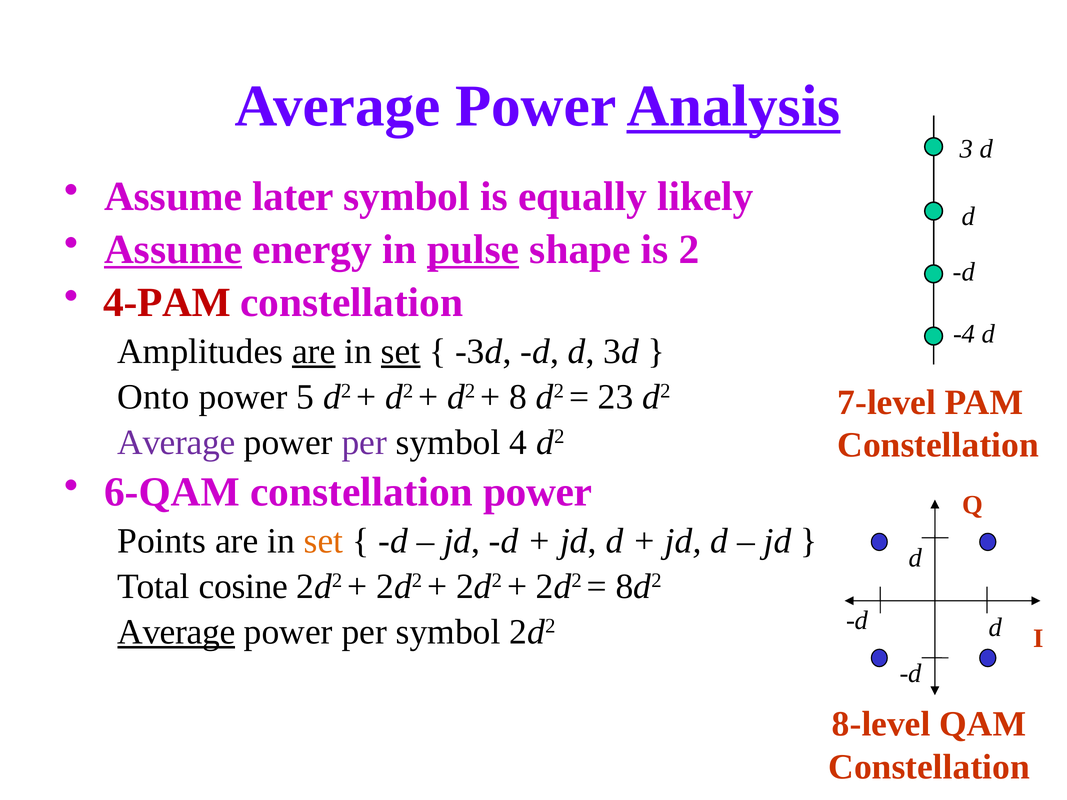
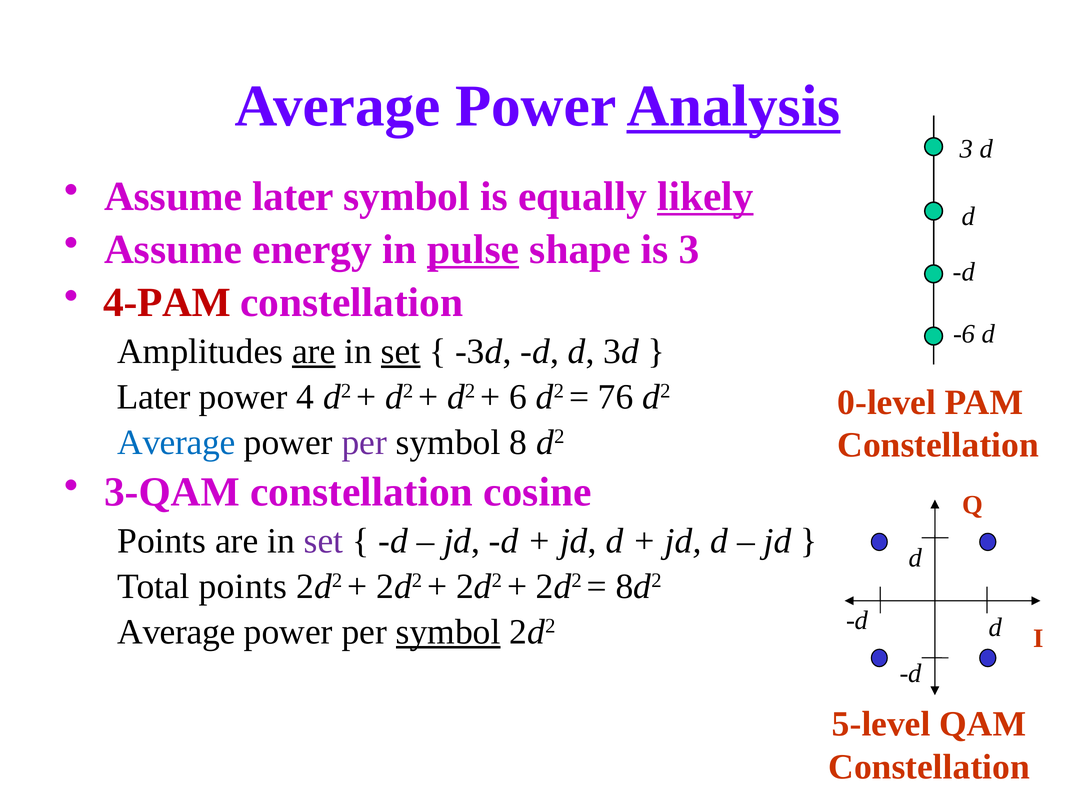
likely underline: none -> present
Assume at (173, 250) underline: present -> none
is 2: 2 -> 3
-4: -4 -> -6
Onto at (153, 397): Onto -> Later
5: 5 -> 4
8: 8 -> 6
23: 23 -> 76
7-level: 7-level -> 0-level
Average at (176, 442) colour: purple -> blue
4: 4 -> 8
6-QAM: 6-QAM -> 3-QAM
constellation power: power -> cosine
set at (324, 541) colour: orange -> purple
Total cosine: cosine -> points
Average at (176, 632) underline: present -> none
symbol at (448, 632) underline: none -> present
8-level: 8-level -> 5-level
